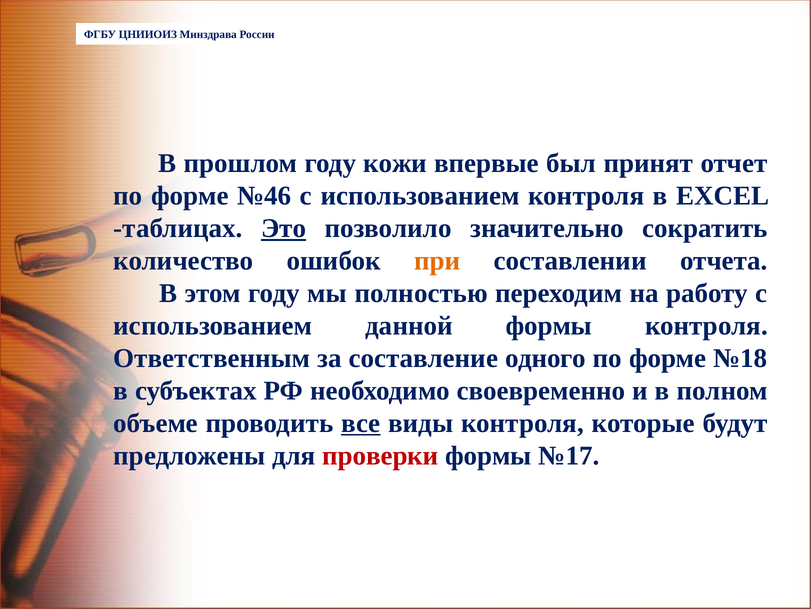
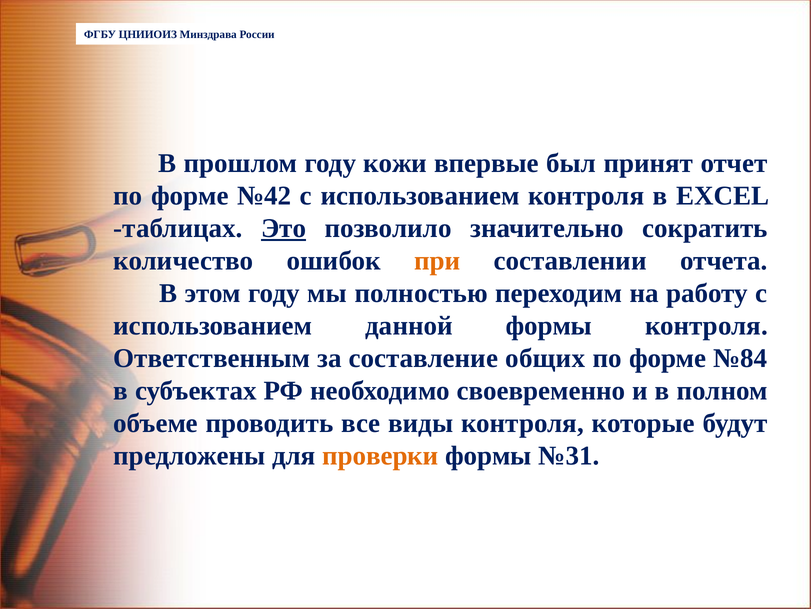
№46: №46 -> №42
одного: одного -> общих
№18: №18 -> №84
все underline: present -> none
проверки colour: red -> orange
№17: №17 -> №31
